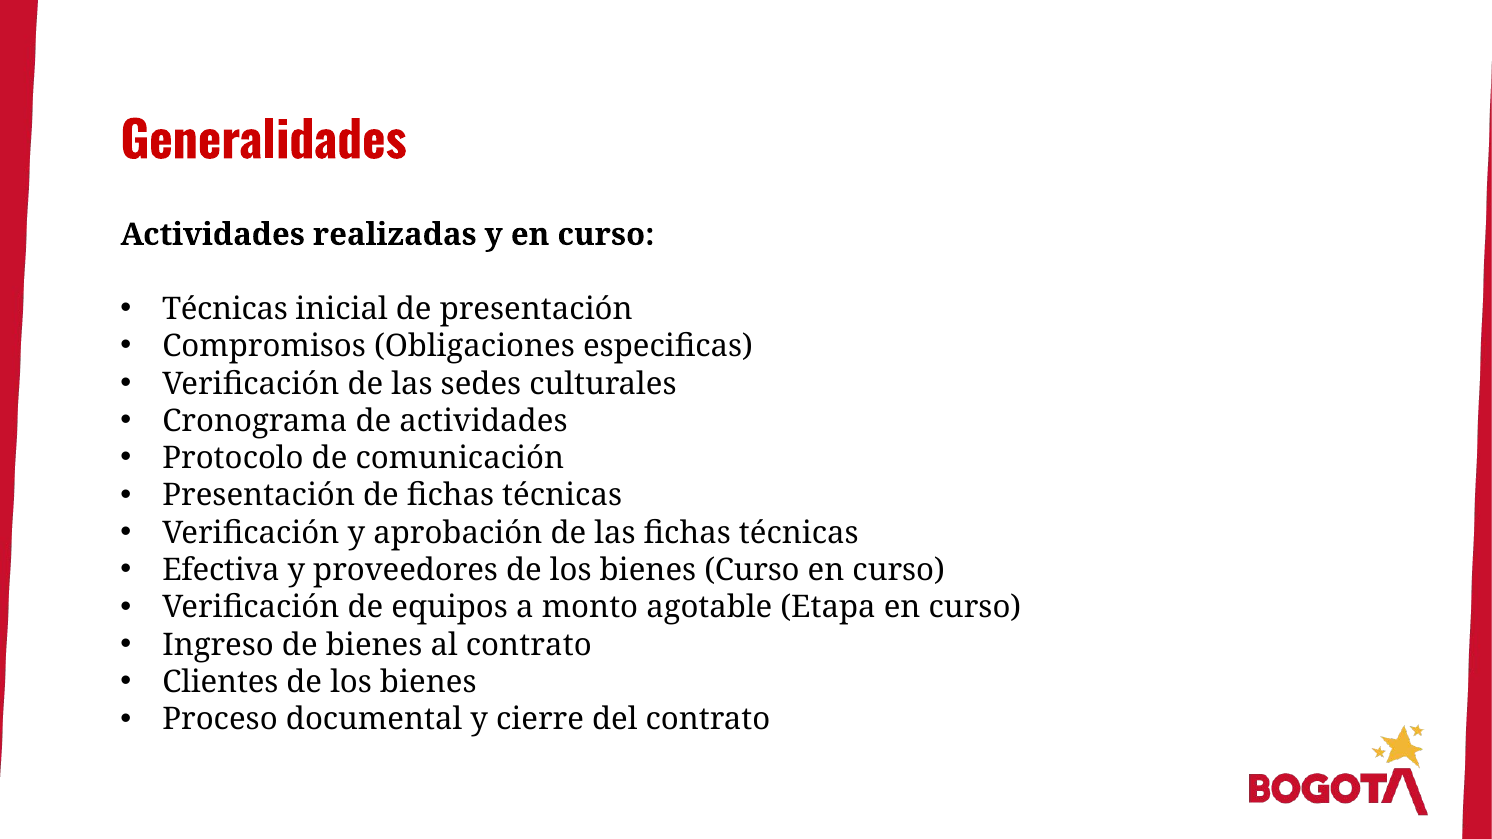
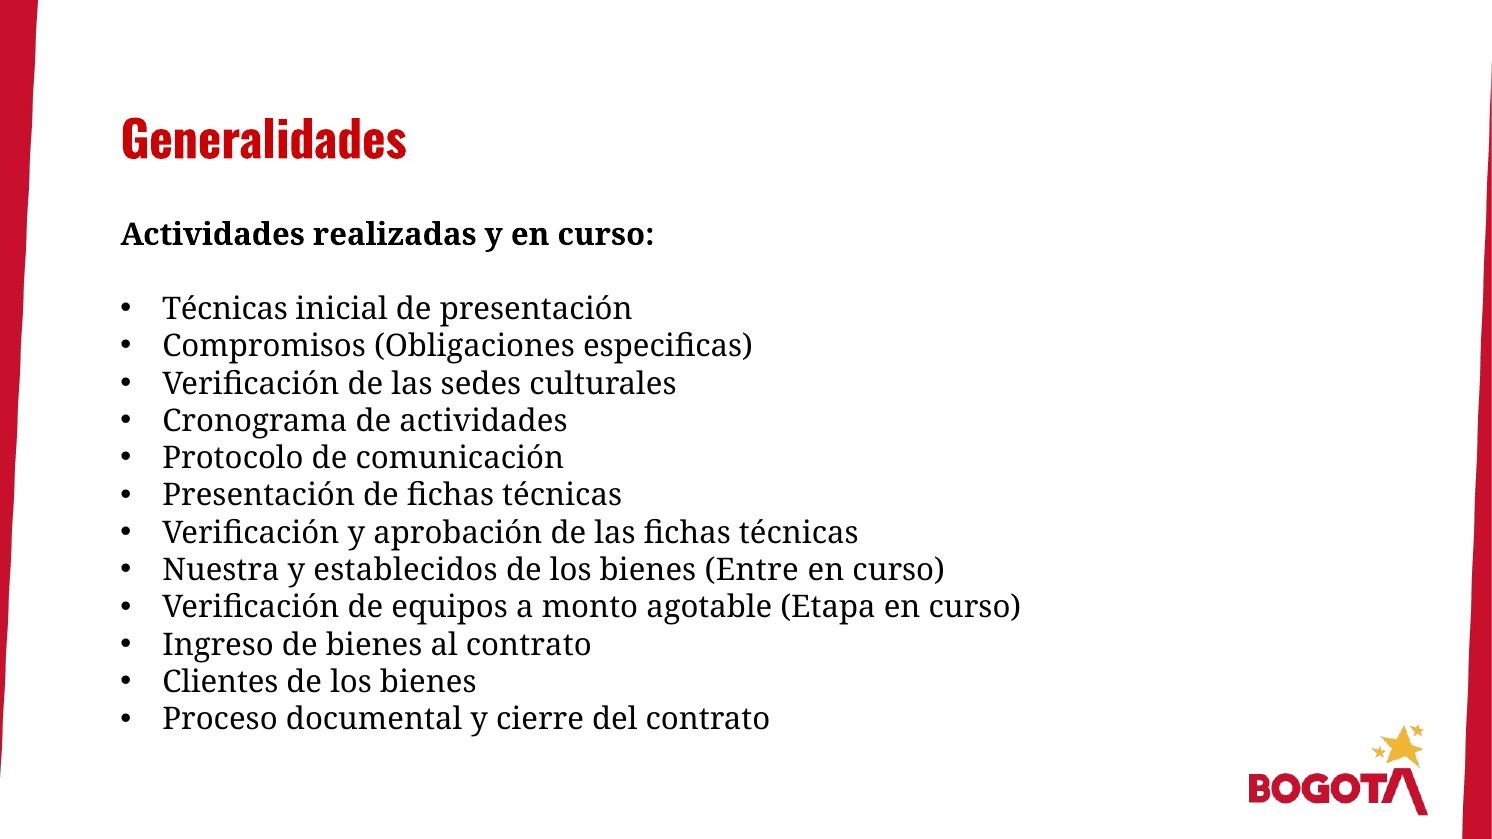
Efectiva: Efectiva -> Nuestra
proveedores: proveedores -> establecidos
bienes Curso: Curso -> Entre
